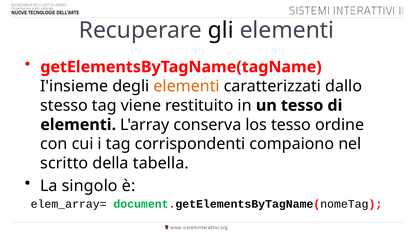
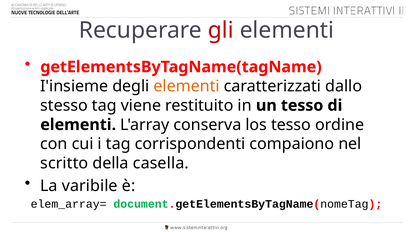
gli colour: black -> red
tabella: tabella -> casella
singolo: singolo -> varibile
